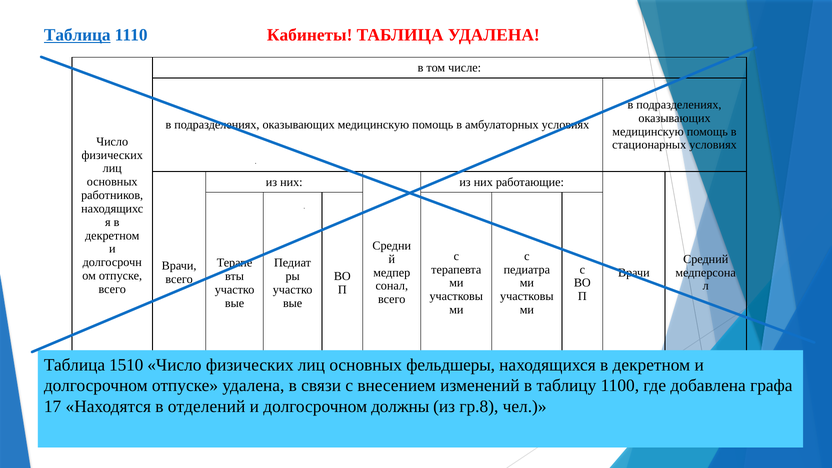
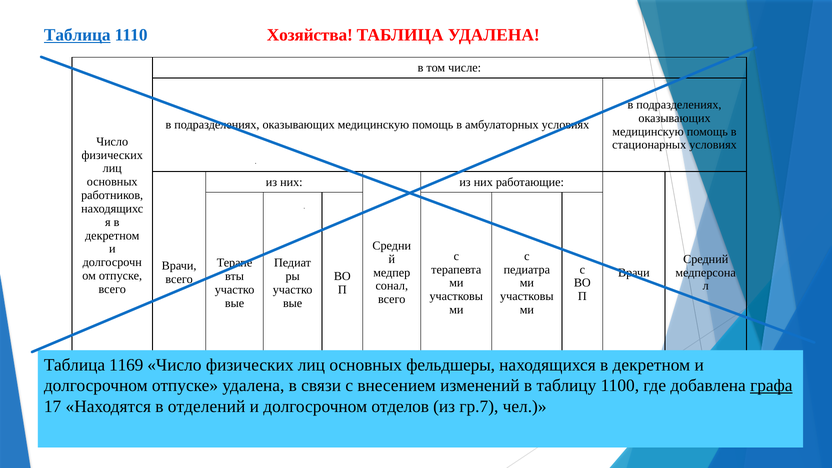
Кабинеты: Кабинеты -> Хозяйства
1510: 1510 -> 1169
графа underline: none -> present
должны: должны -> отделов
гр.8: гр.8 -> гр.7
